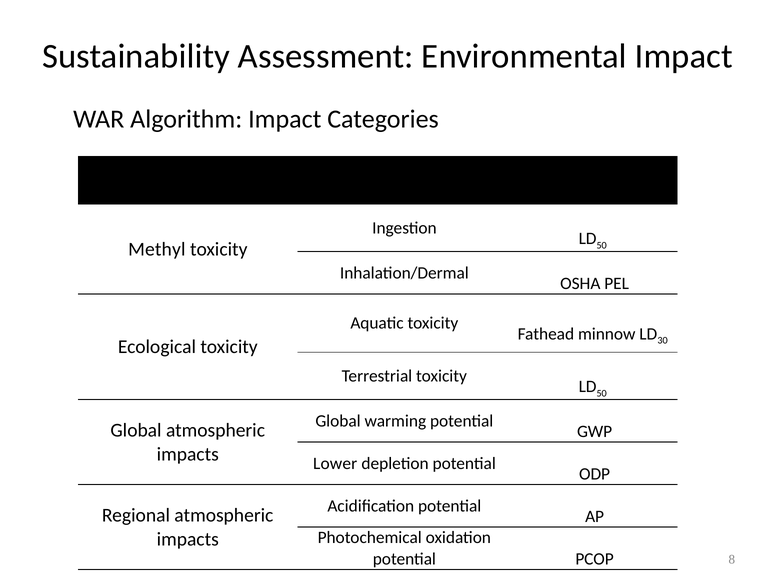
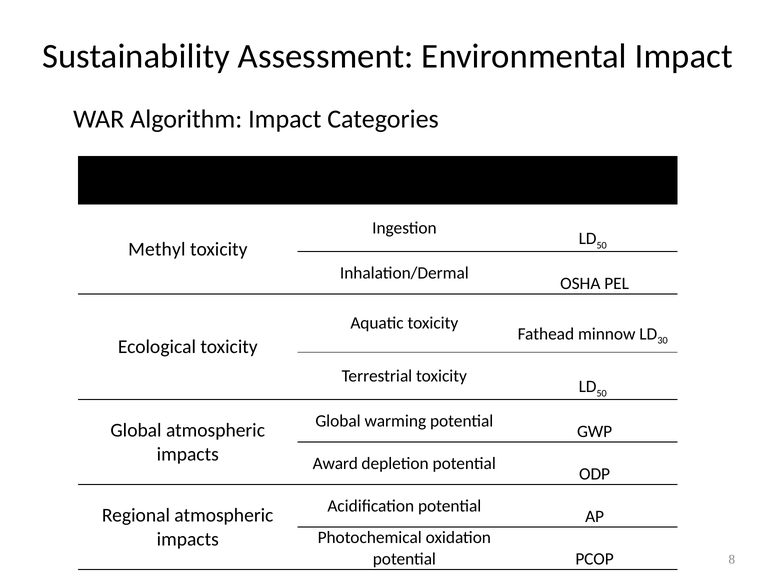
Lower: Lower -> Award
